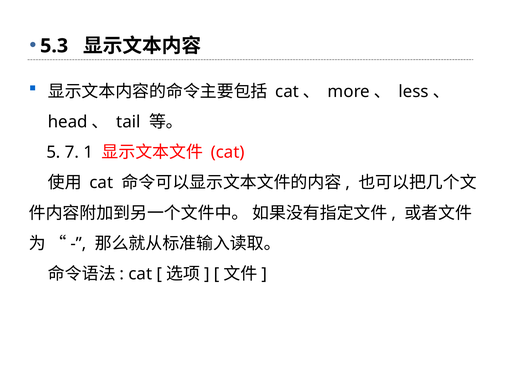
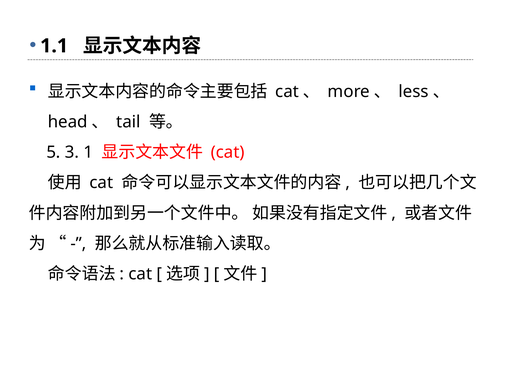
5.3: 5.3 -> 1.1
7: 7 -> 3
